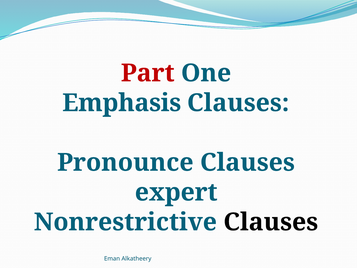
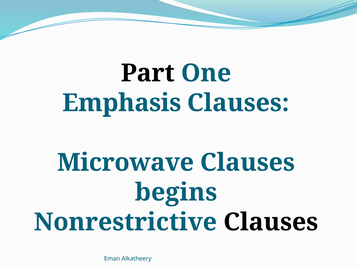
Part colour: red -> black
Pronounce: Pronounce -> Microwave
expert: expert -> begins
